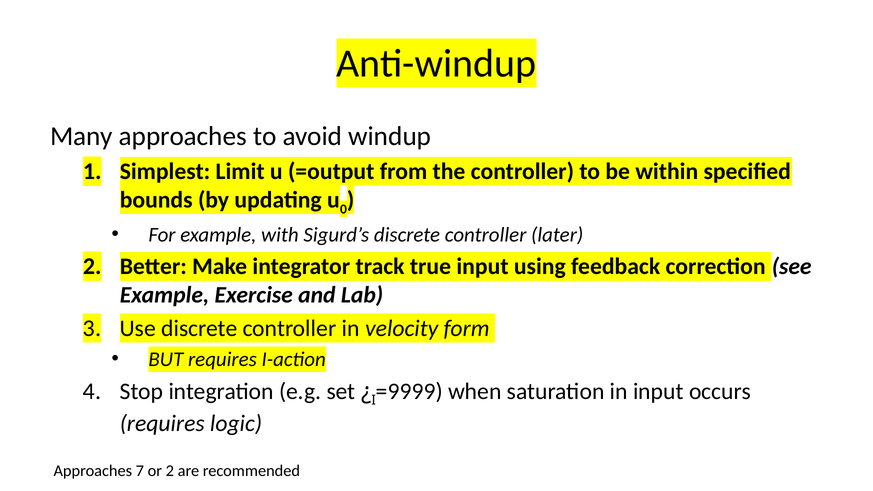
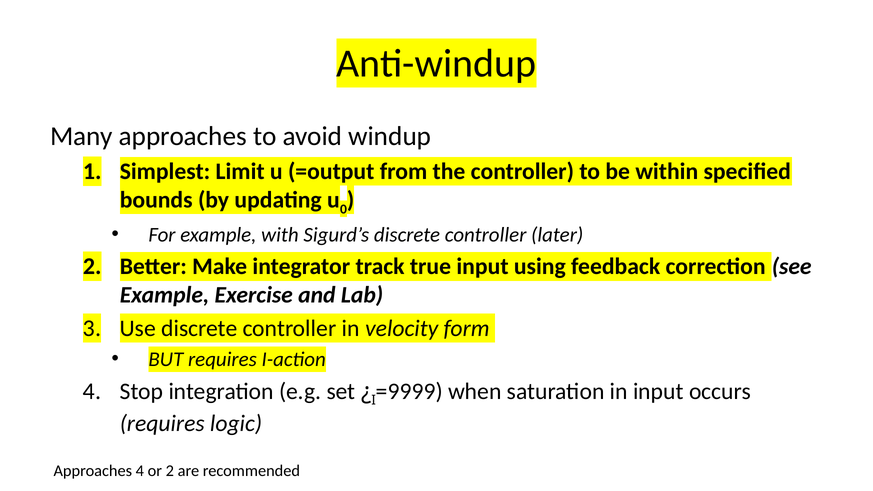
Approaches 7: 7 -> 4
